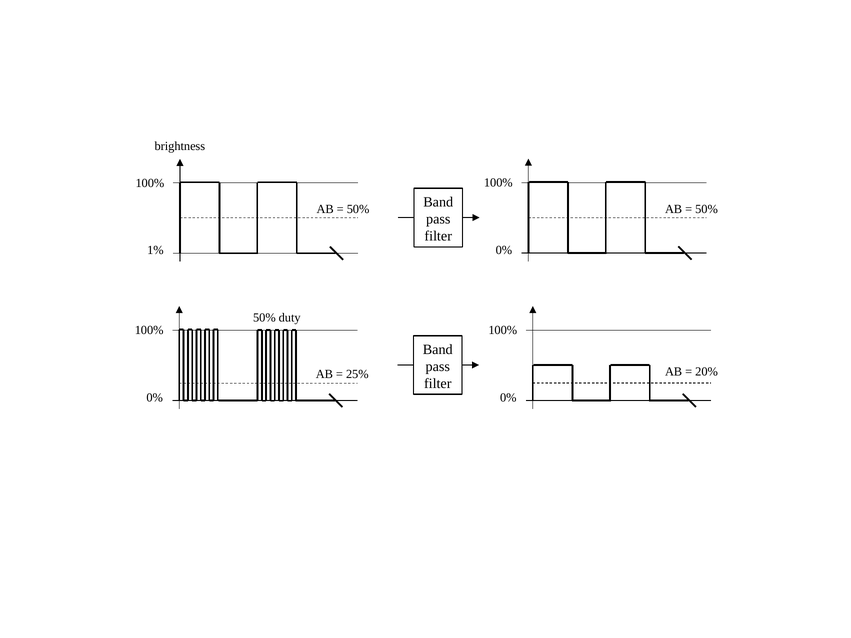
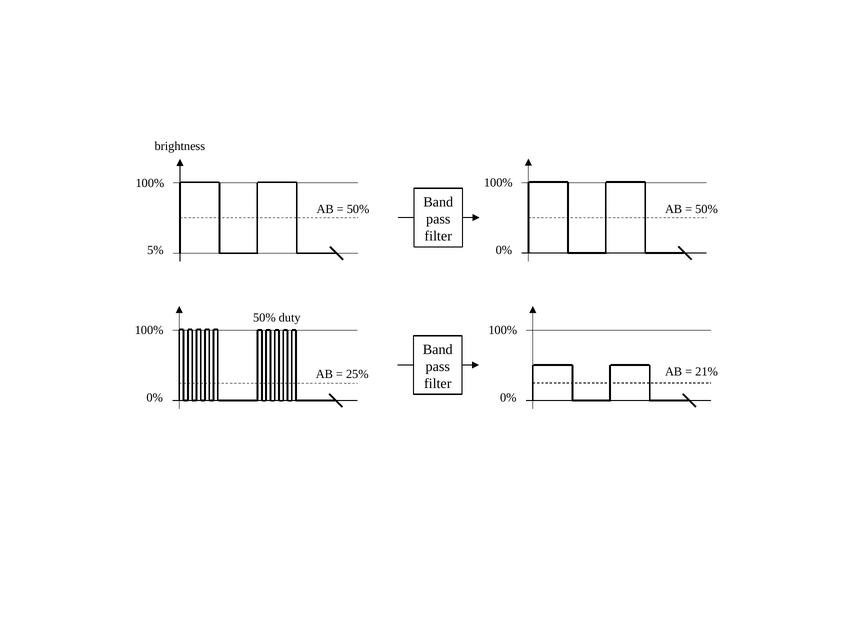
1%: 1% -> 5%
20%: 20% -> 21%
